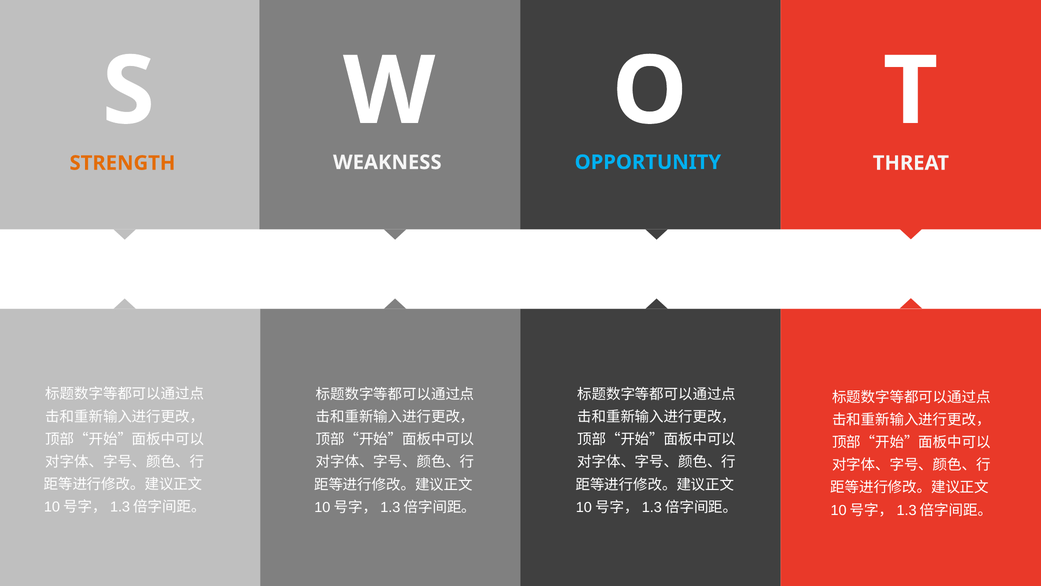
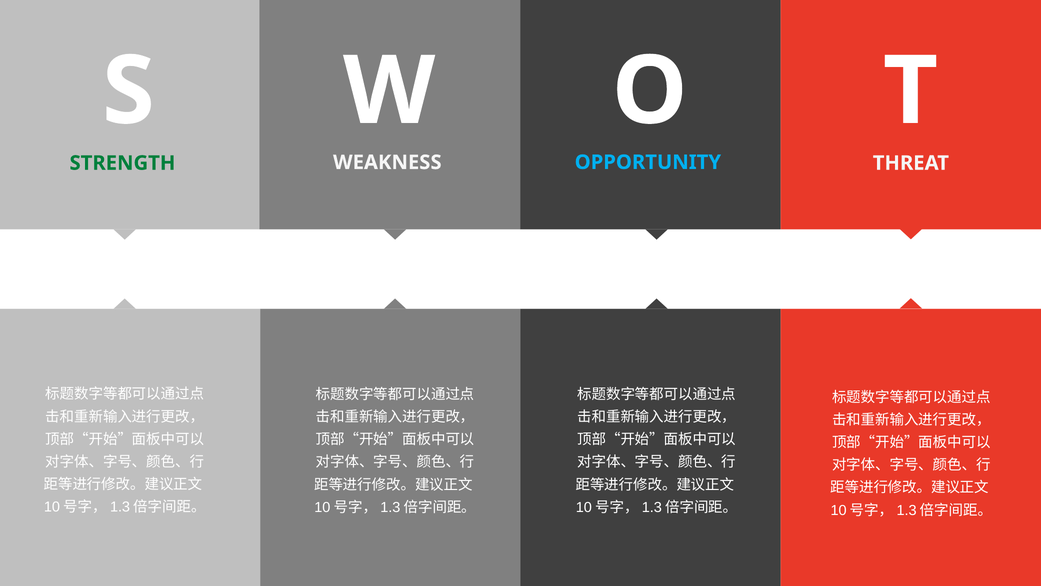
STRENGTH colour: orange -> green
